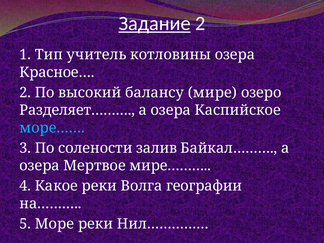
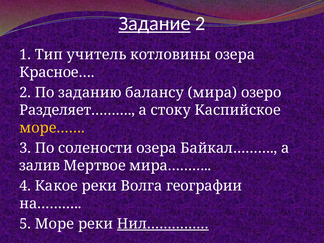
высокий: высокий -> заданию
мире: мире -> мира
озера at (171, 110): озера -> стоку
море…… colour: light blue -> yellow
солености залив: залив -> озера
озера at (40, 166): озера -> залив
мире………: мире……… -> мира………
Нил…………… underline: none -> present
